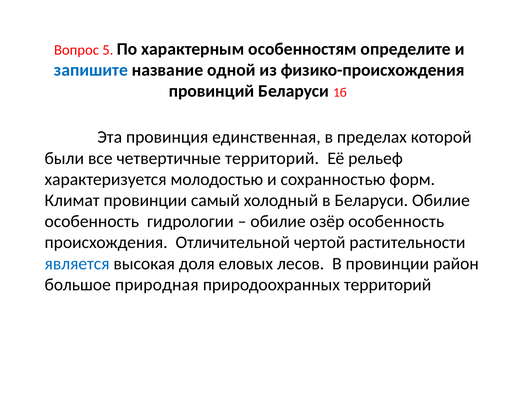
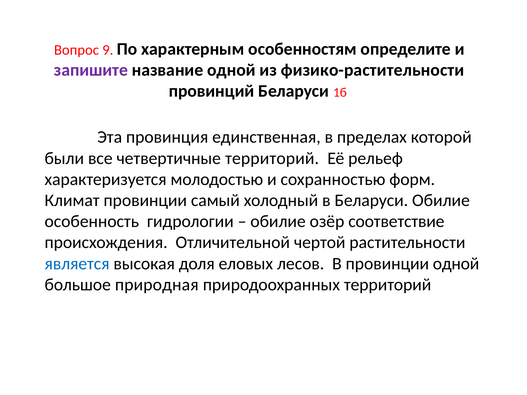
5: 5 -> 9
запишите colour: blue -> purple
физико-происхождения: физико-происхождения -> физико-растительности
озёр особенность: особенность -> соответствие
провинции район: район -> одной
